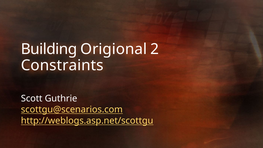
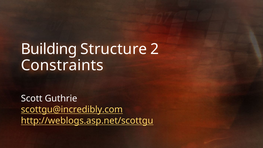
Origional: Origional -> Structure
scottgu@scenarios.com: scottgu@scenarios.com -> scottgu@incredibly.com
